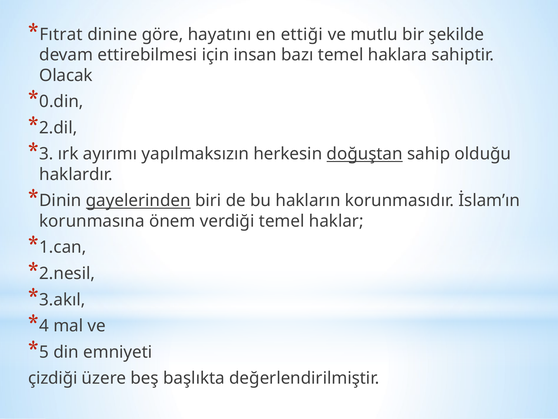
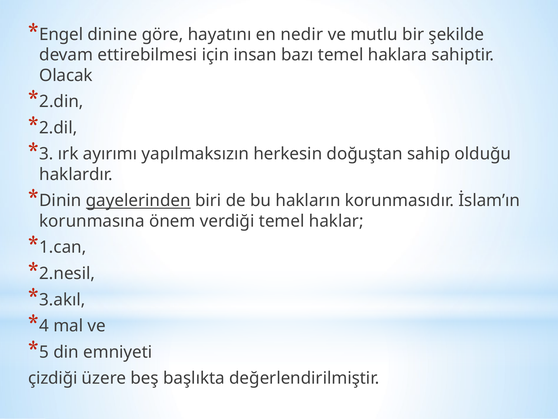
Fıtrat: Fıtrat -> Engel
ettiği: ettiği -> nedir
0.din: 0.din -> 2.din
doğuştan underline: present -> none
